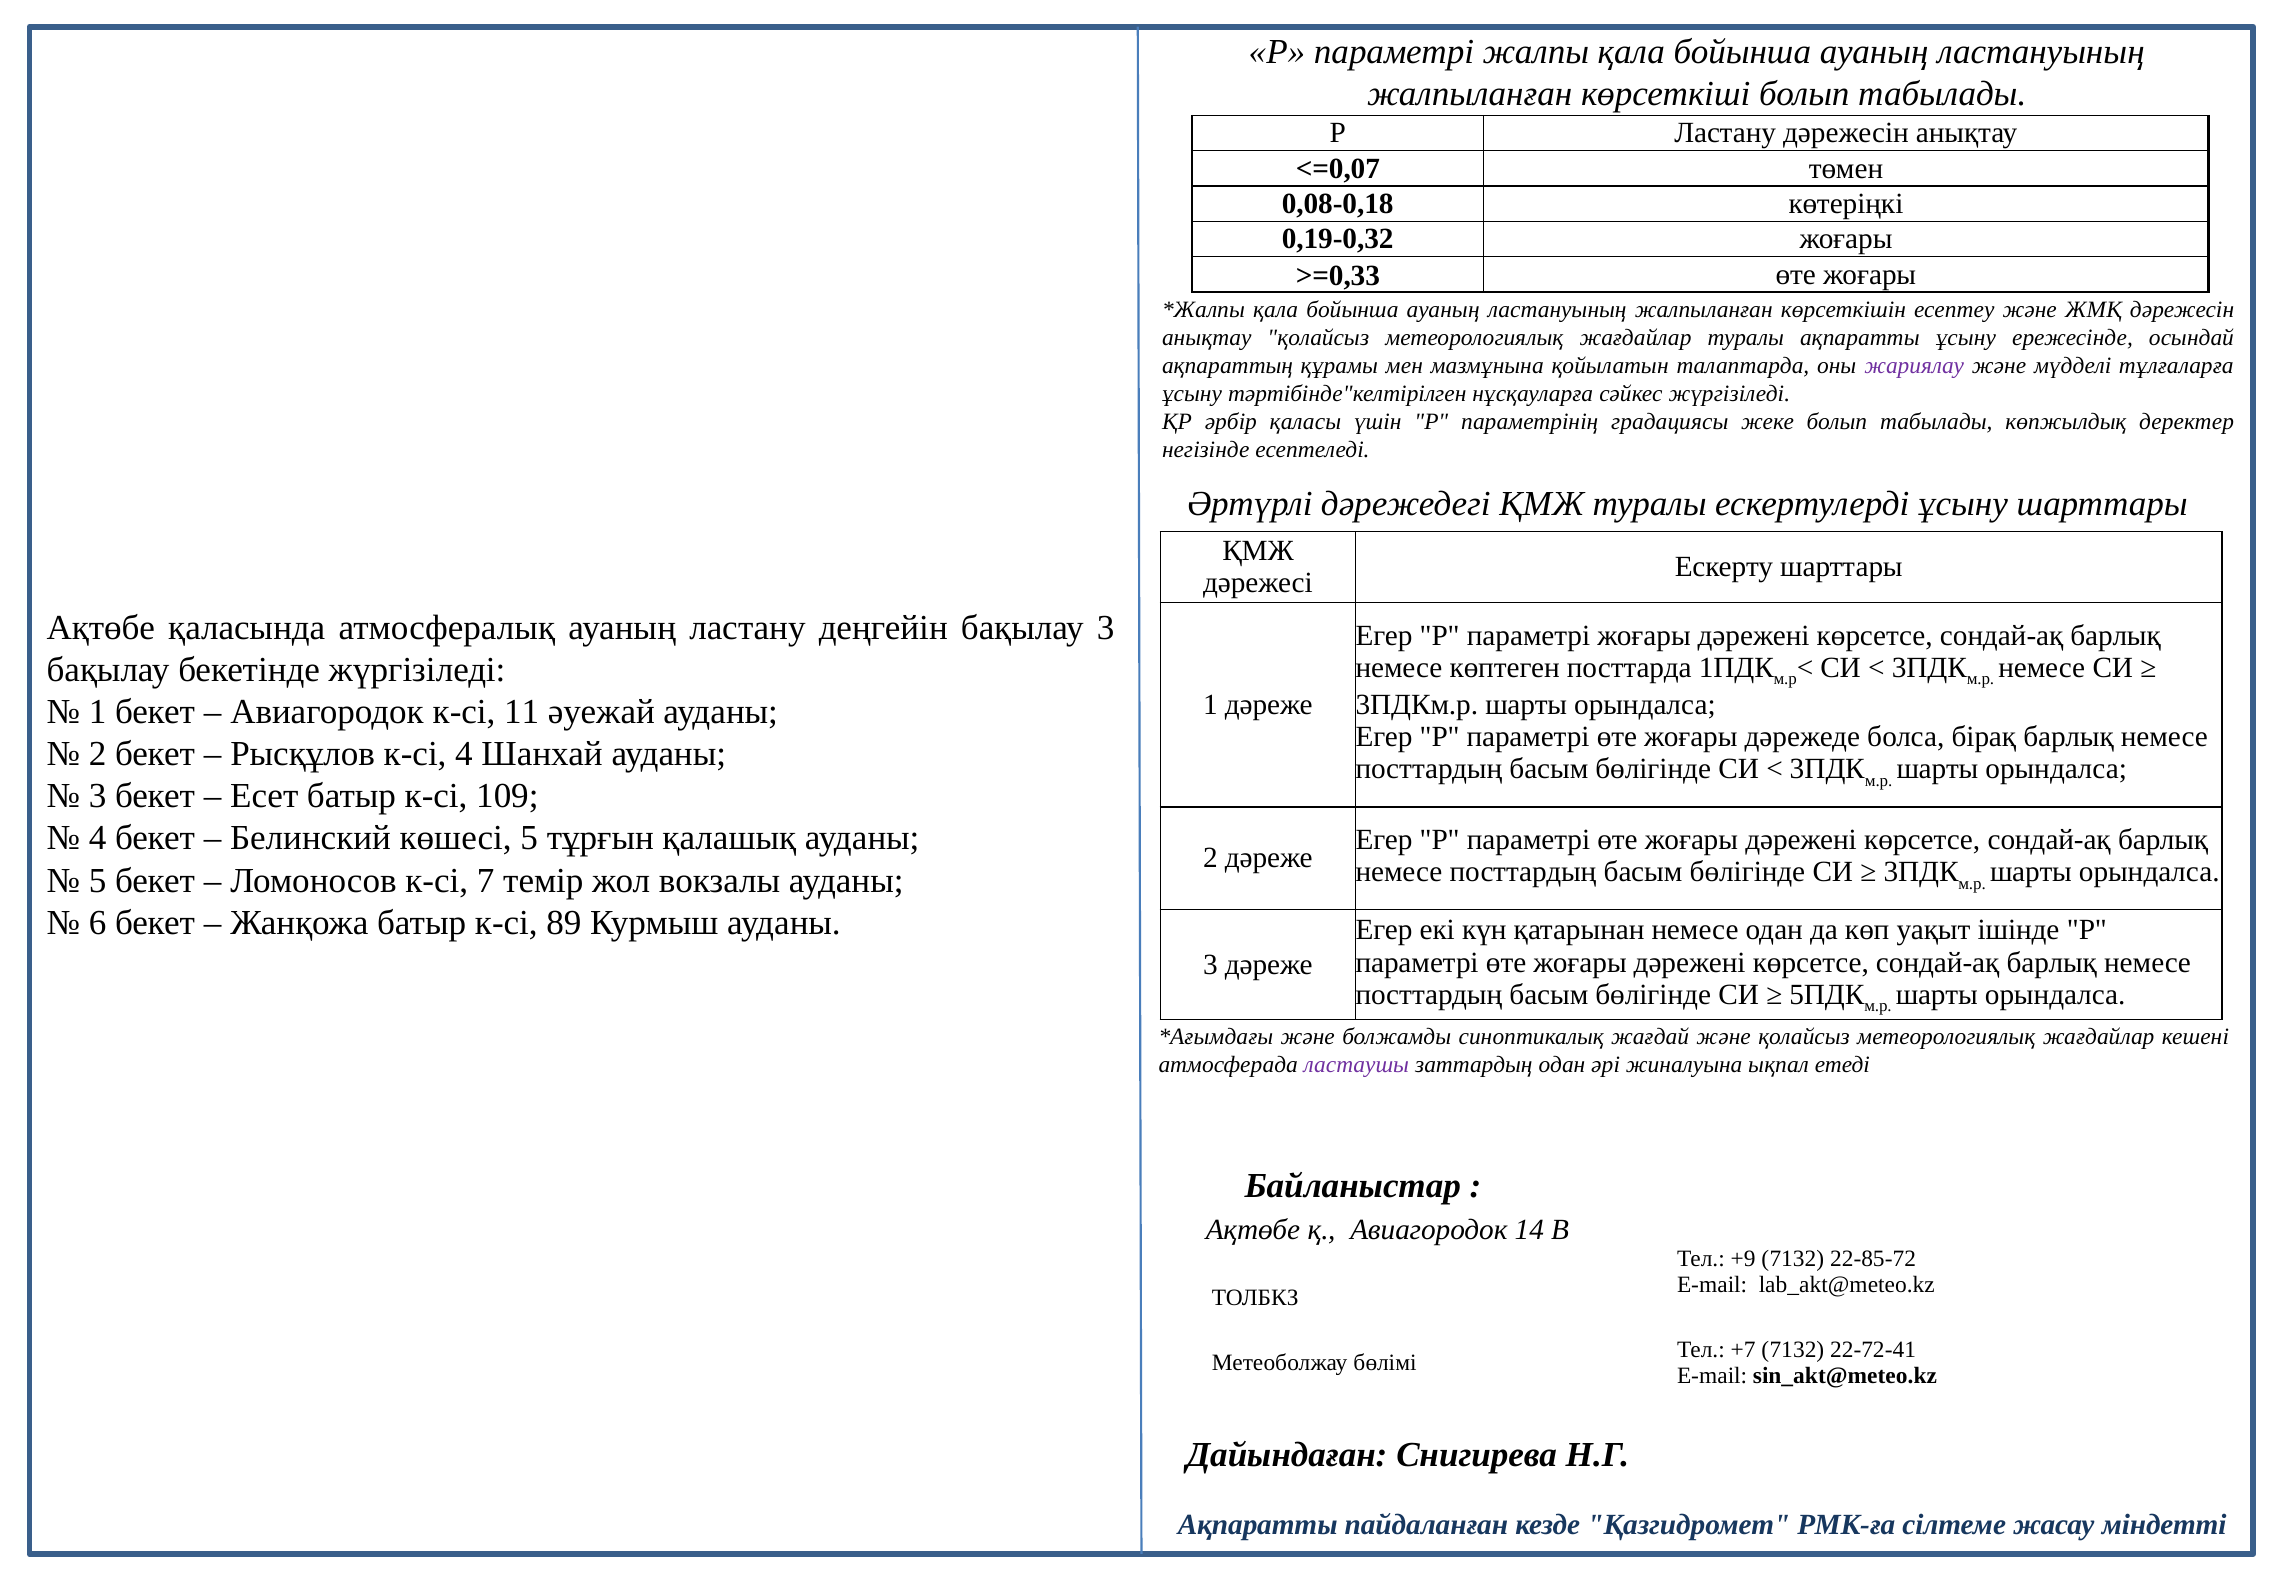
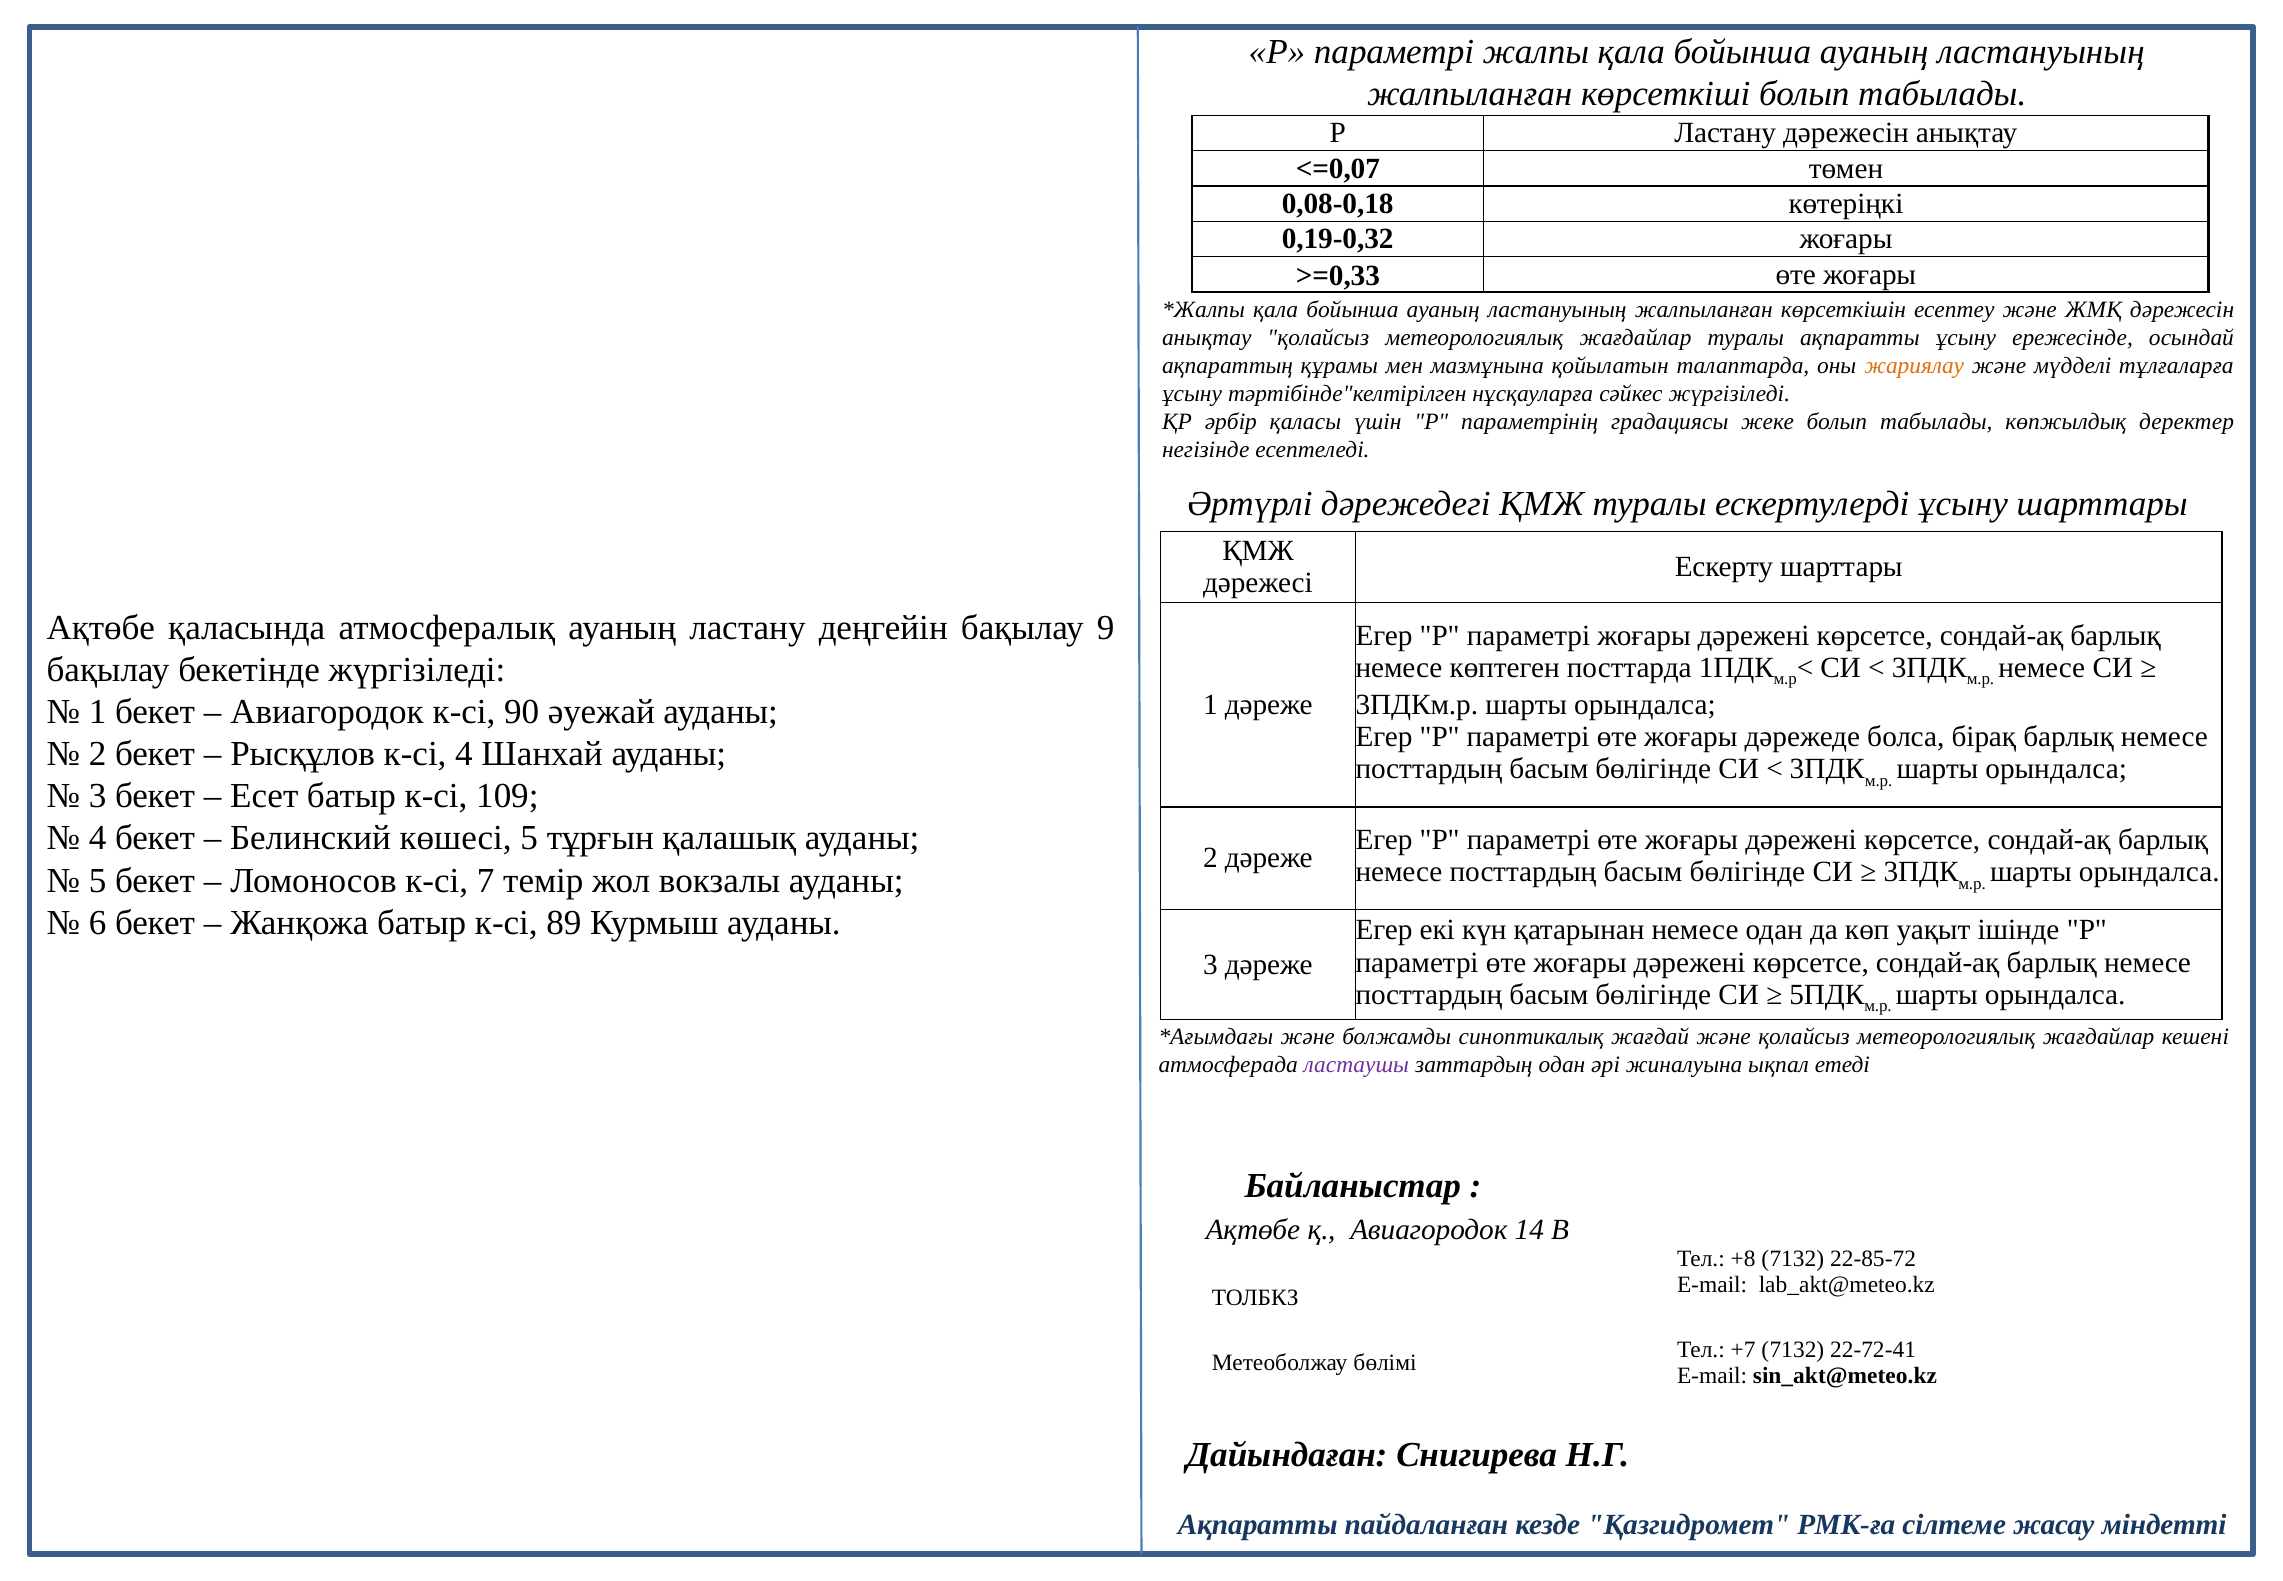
жариялау colour: purple -> orange
бақылау 3: 3 -> 9
11: 11 -> 90
+9: +9 -> +8
